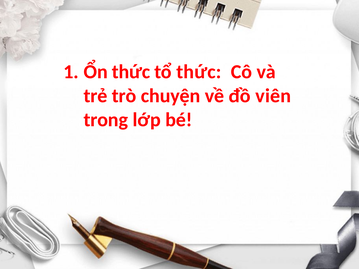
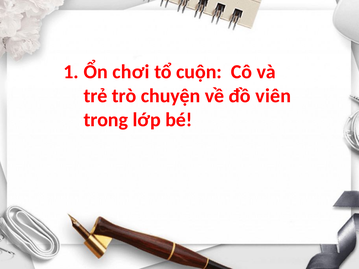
thức at (131, 72): thức -> chơi
tổ thức: thức -> cuộn
